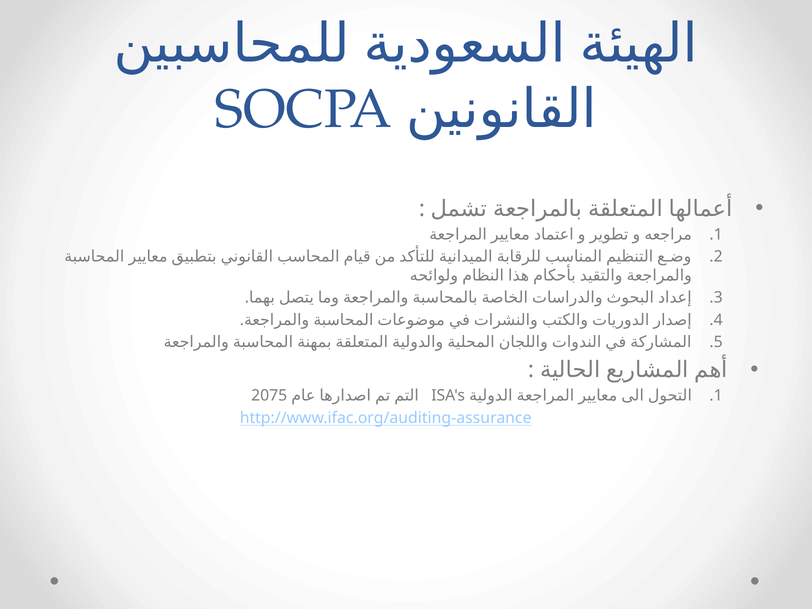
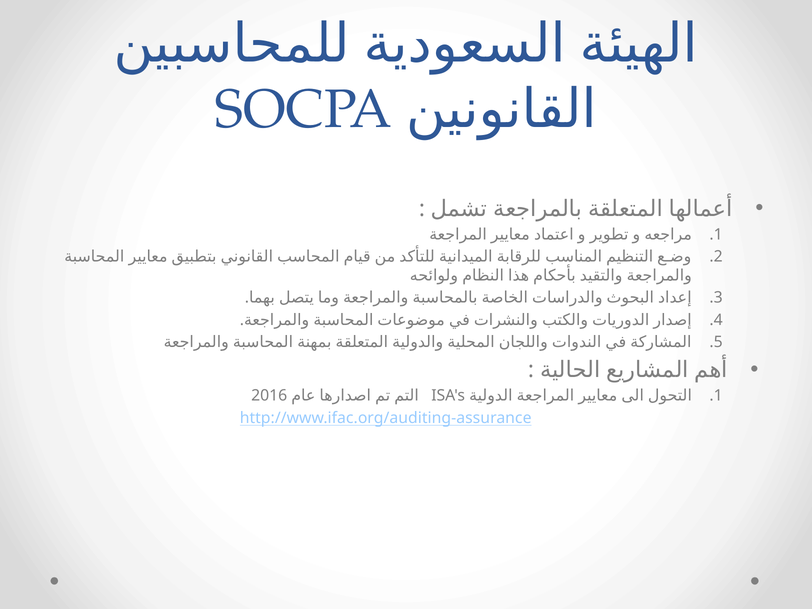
2075: 2075 -> 2016
